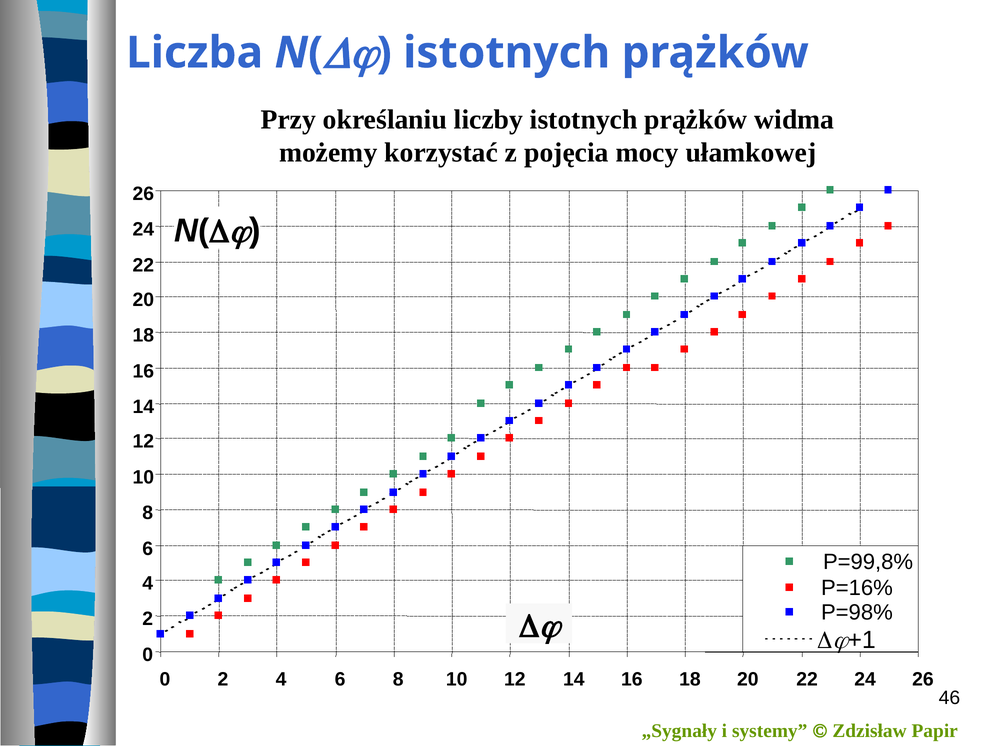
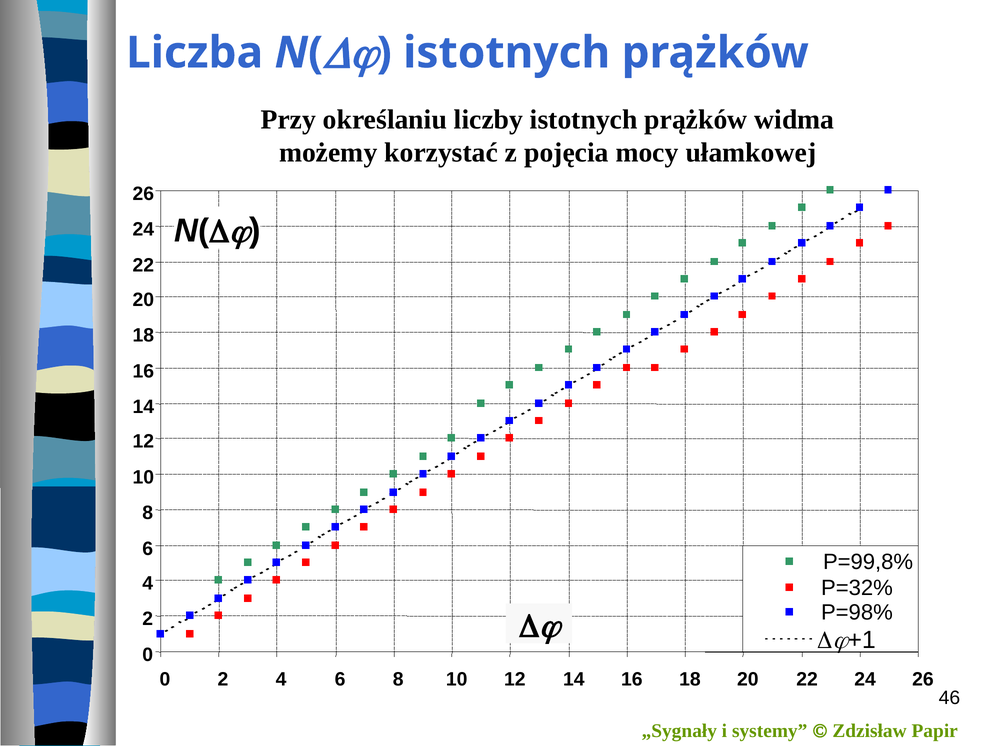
P=16%: P=16% -> P=32%
